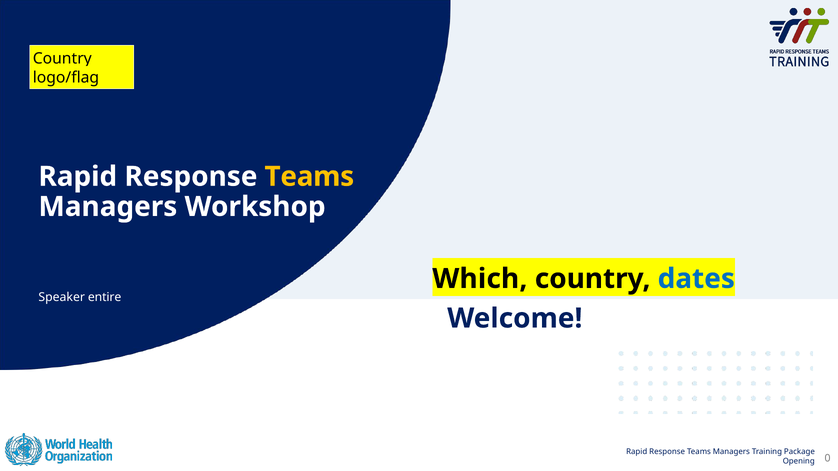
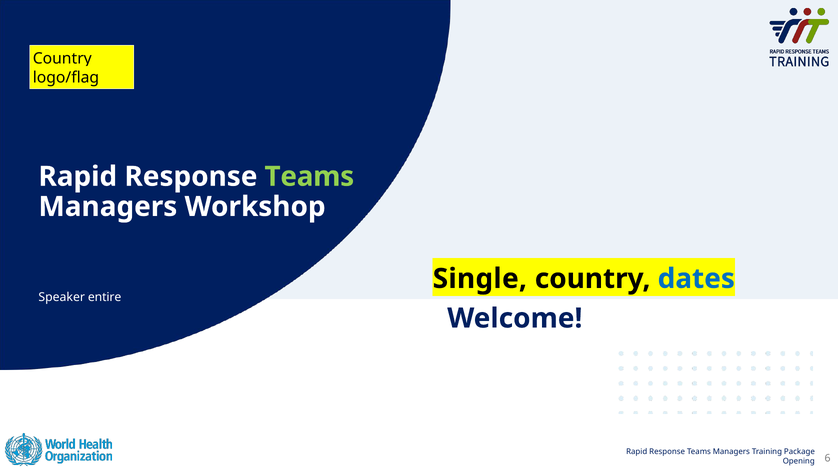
Teams at (309, 177) colour: yellow -> light green
Which: Which -> Single
0: 0 -> 6
